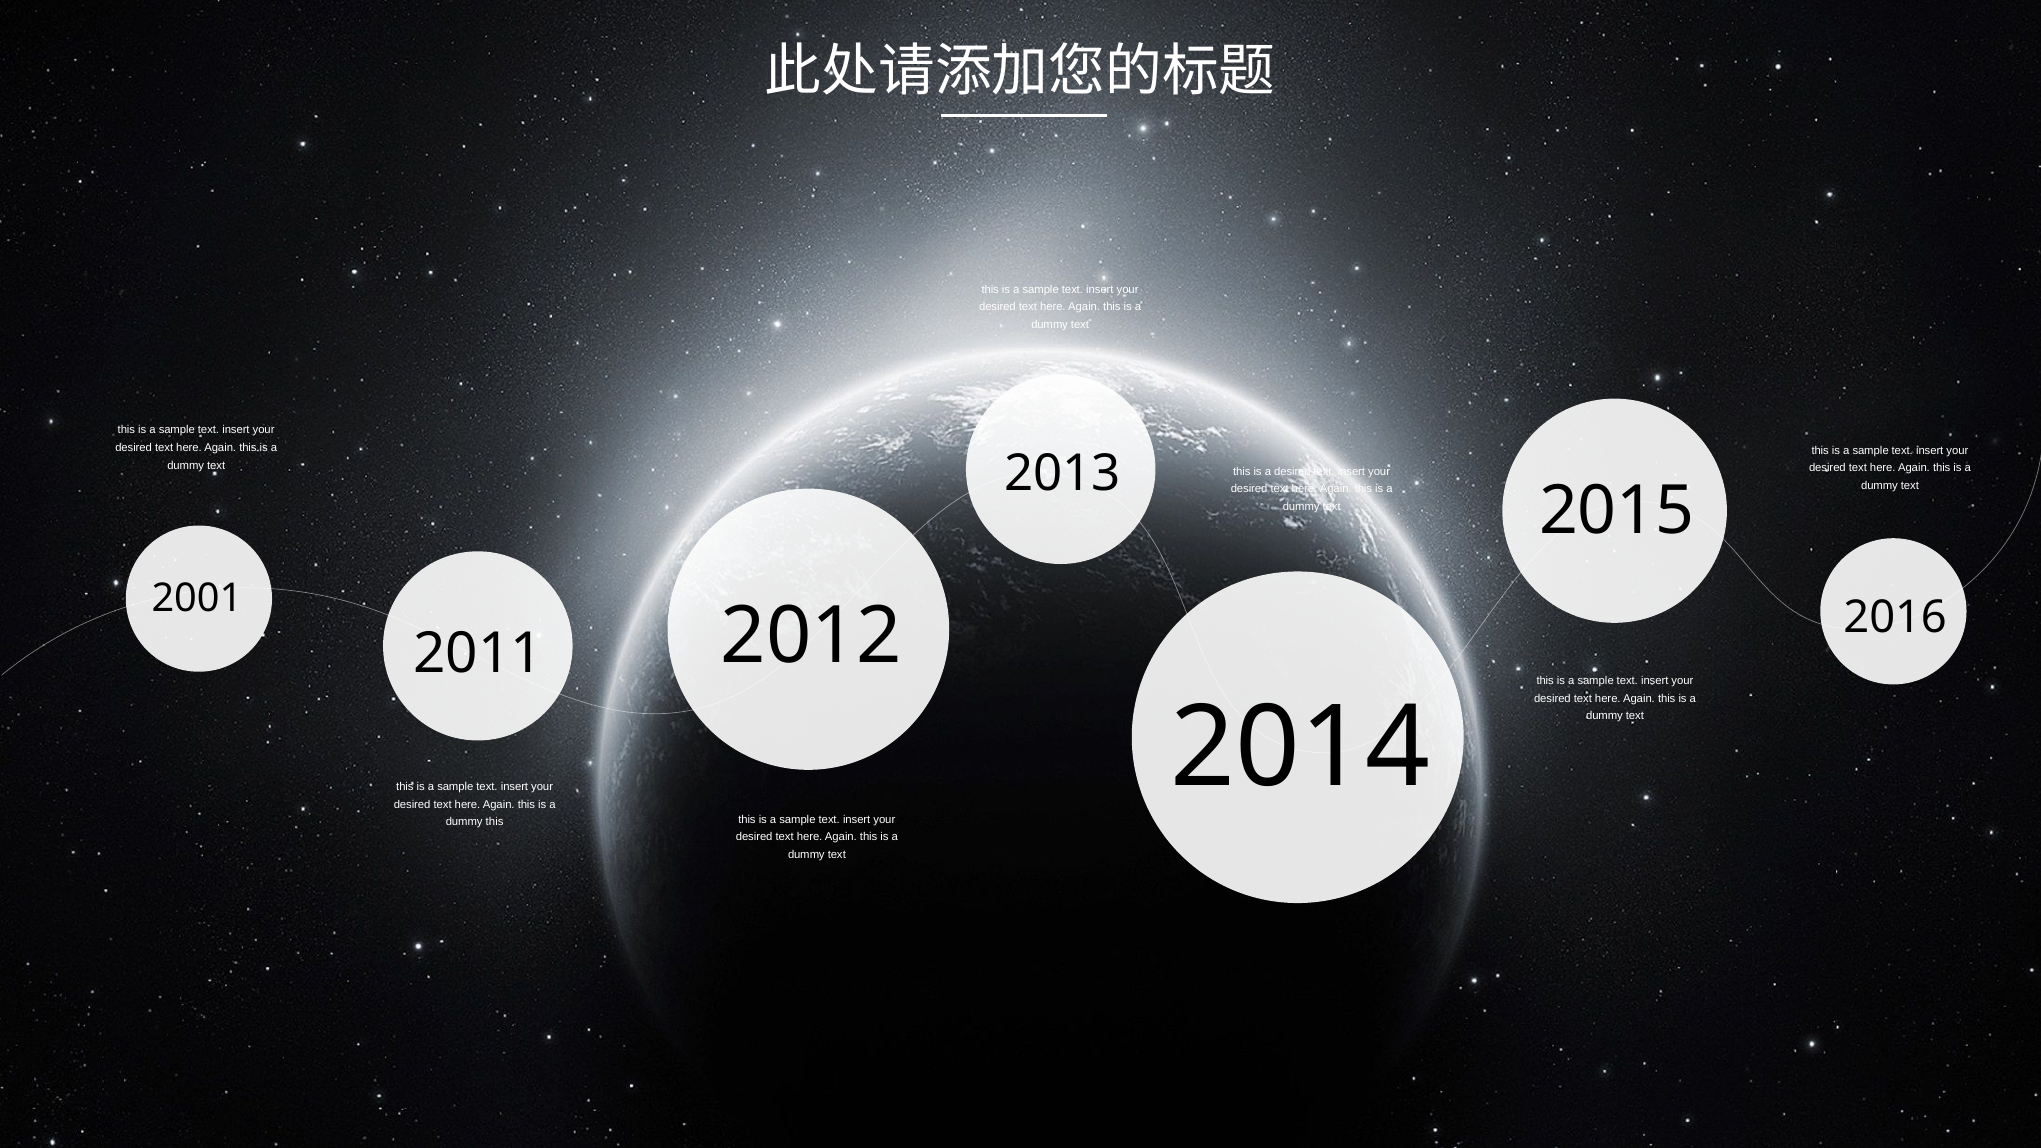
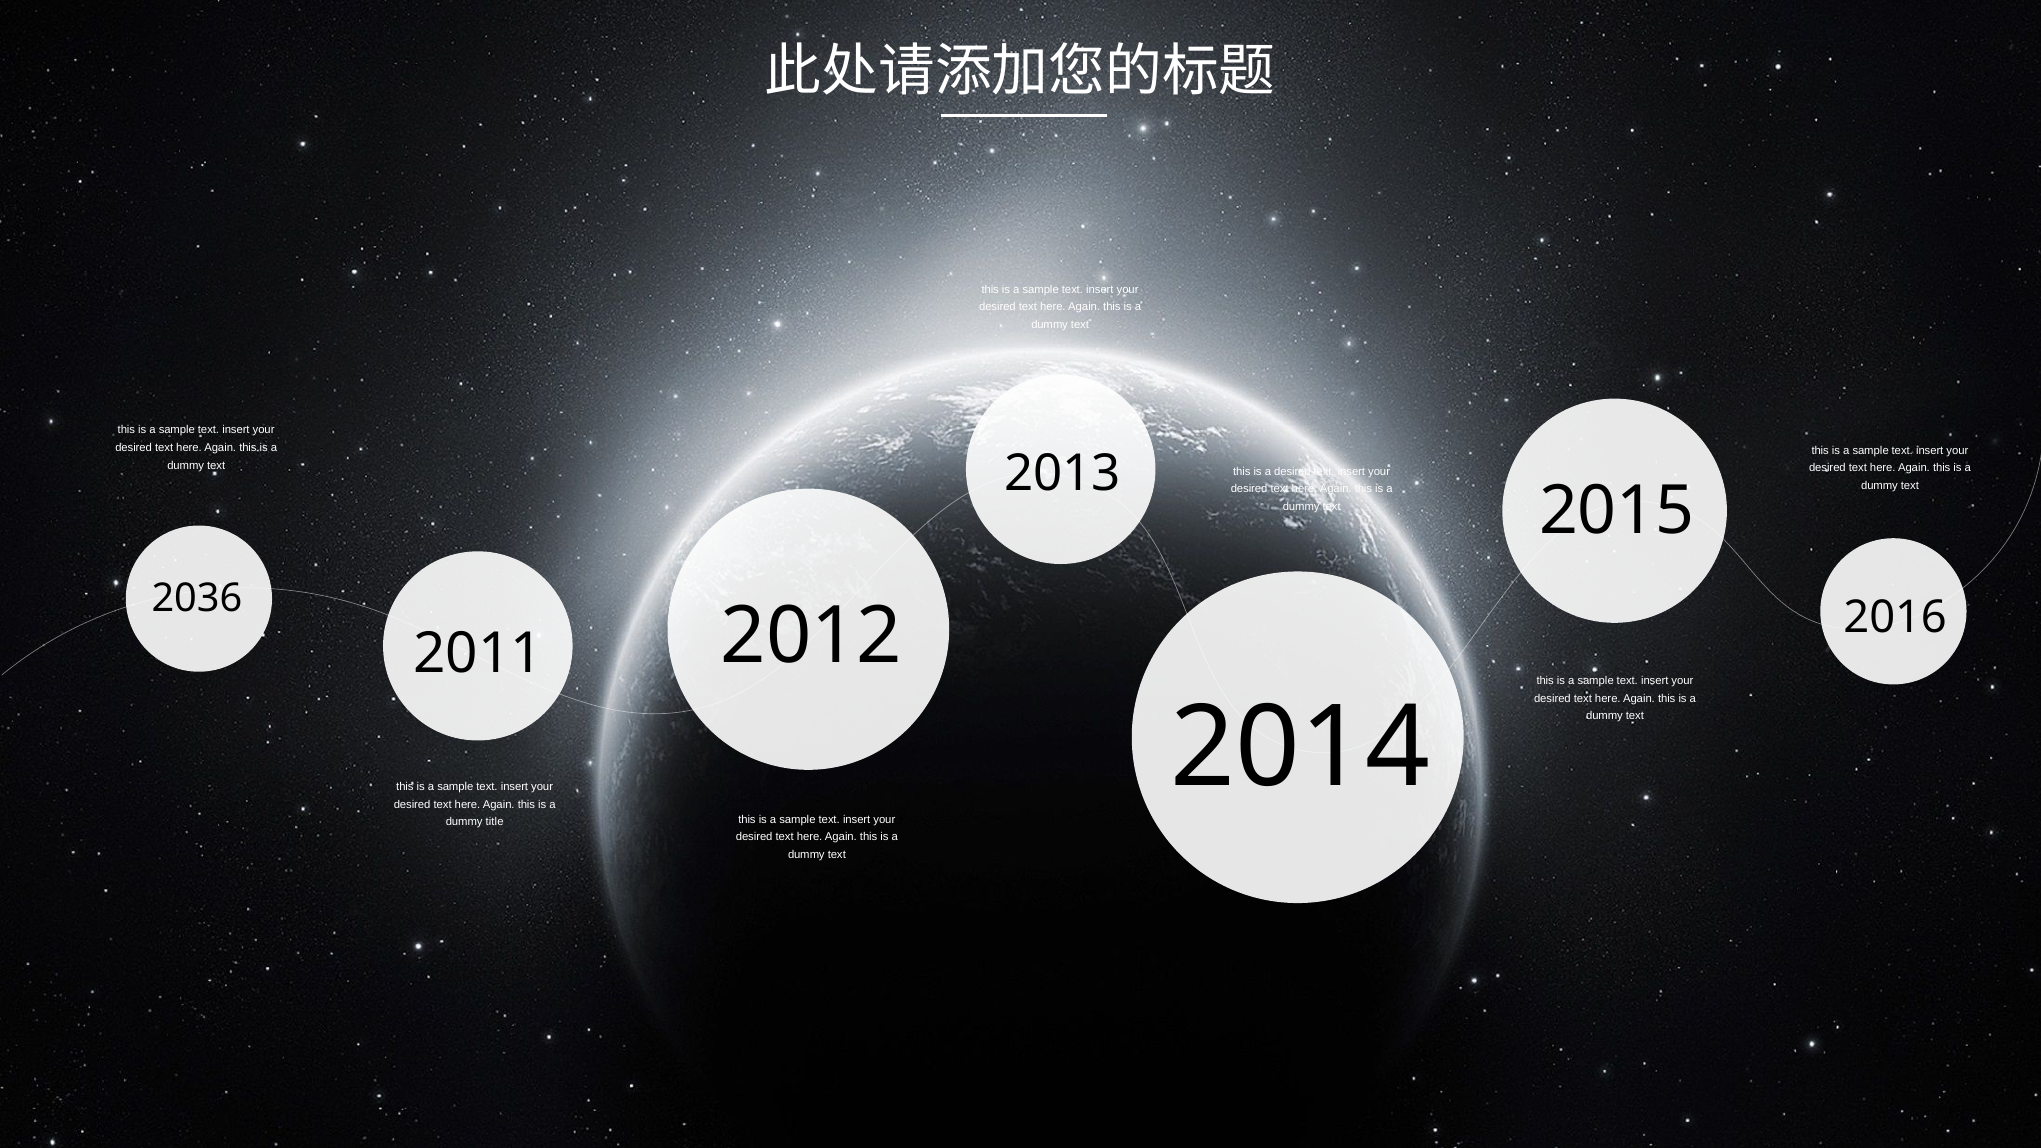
2001: 2001 -> 2036
dummy this: this -> title
